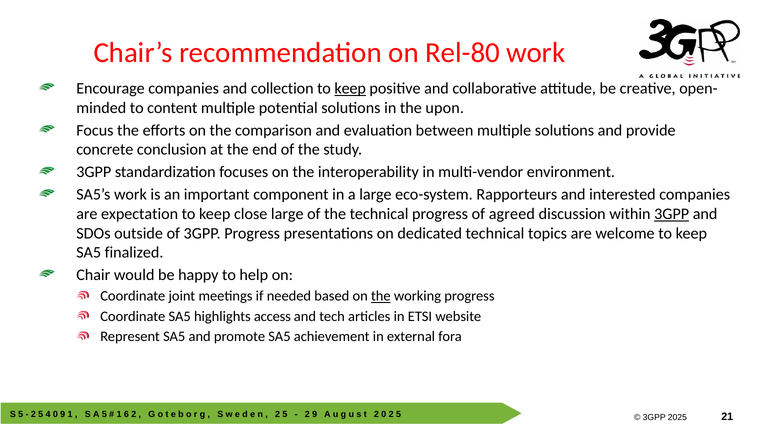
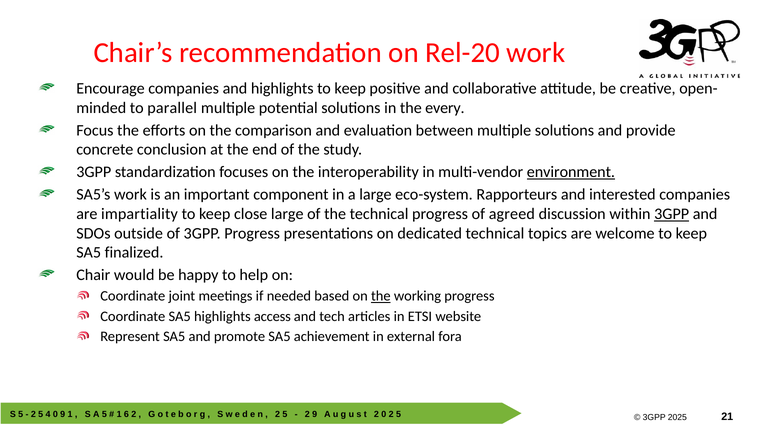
Rel-80: Rel-80 -> Rel-20
and collection: collection -> highlights
keep at (350, 89) underline: present -> none
content: content -> parallel
upon: upon -> every
environment underline: none -> present
expectation: expectation -> impartiality
